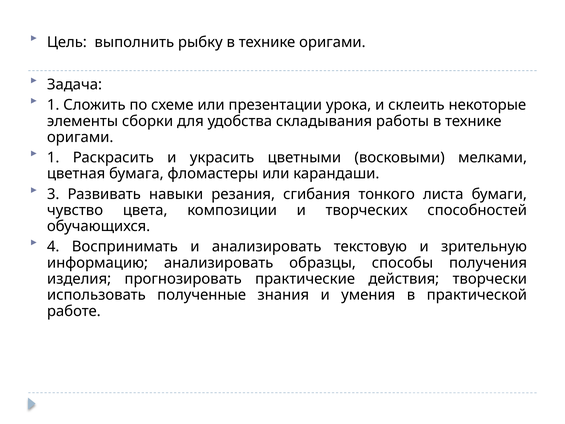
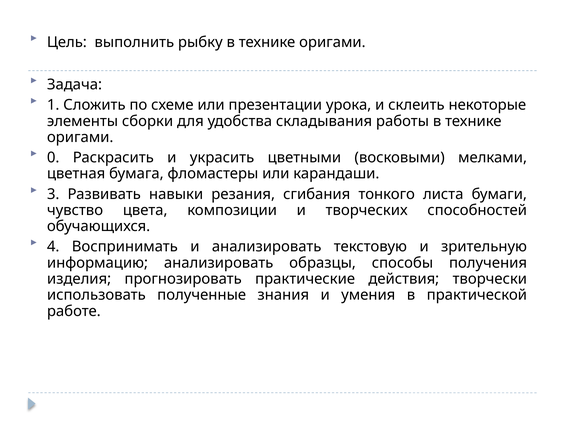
1 at (53, 158): 1 -> 0
